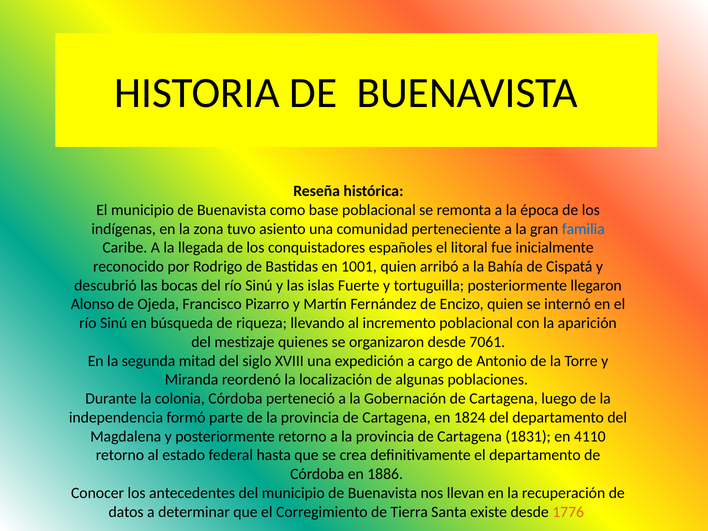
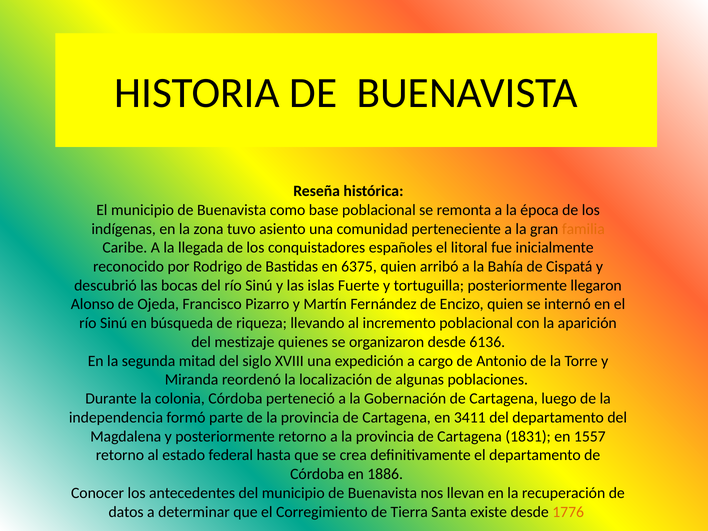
familia colour: blue -> orange
1001: 1001 -> 6375
7061: 7061 -> 6136
1824: 1824 -> 3411
4110: 4110 -> 1557
